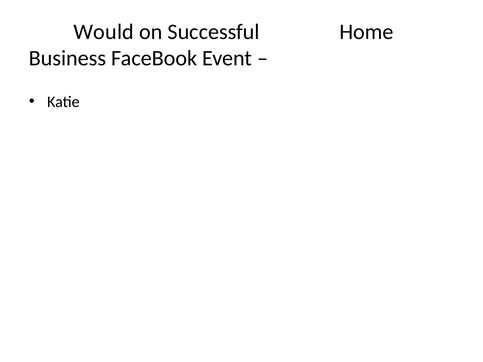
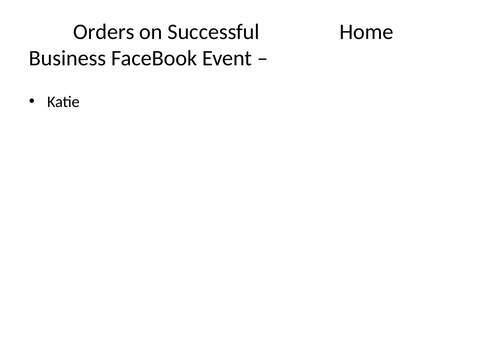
Would: Would -> Orders
